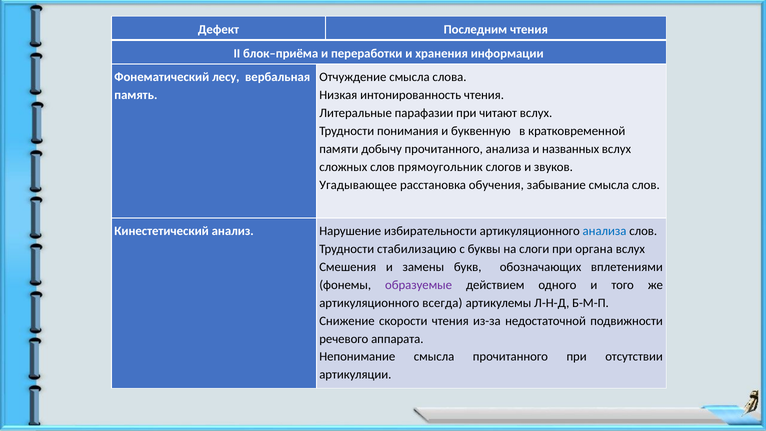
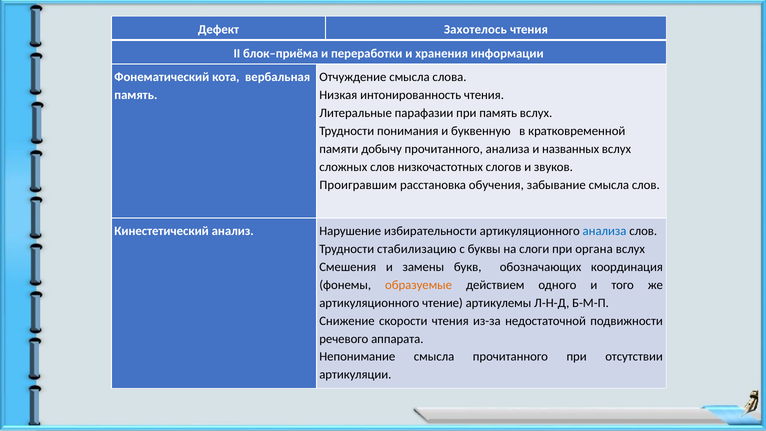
Последним: Последним -> Захотелось
лесу: лесу -> кота
при читают: читают -> память
прямоугольник: прямоугольник -> низкочастотных
Угадывающее: Угадывающее -> Проигравшим
вплетениями: вплетениями -> координация
образуемые colour: purple -> orange
всегда: всегда -> чтение
